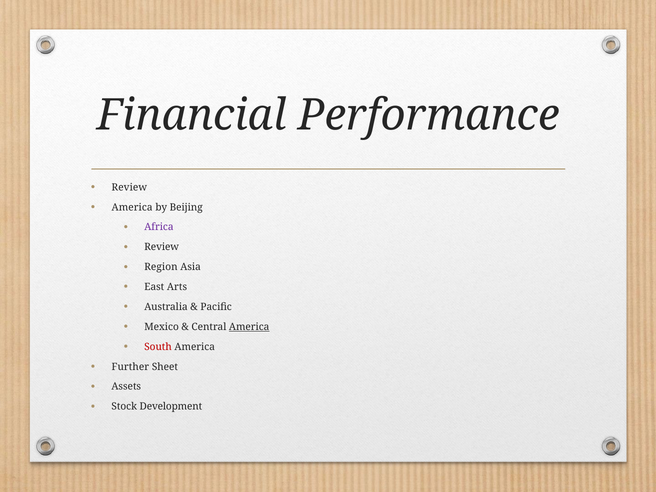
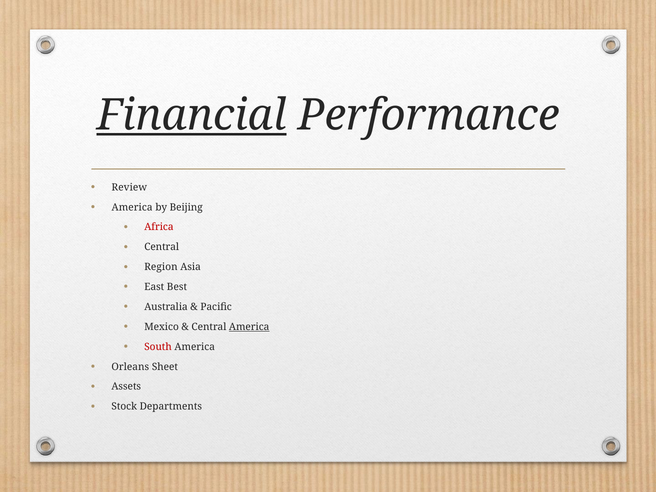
Financial underline: none -> present
Africa colour: purple -> red
Review at (162, 247): Review -> Central
Arts: Arts -> Best
Further: Further -> Orleans
Development: Development -> Departments
